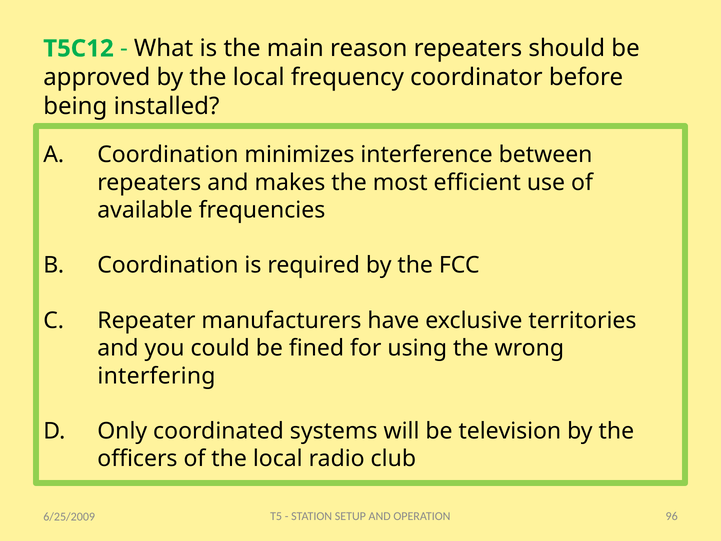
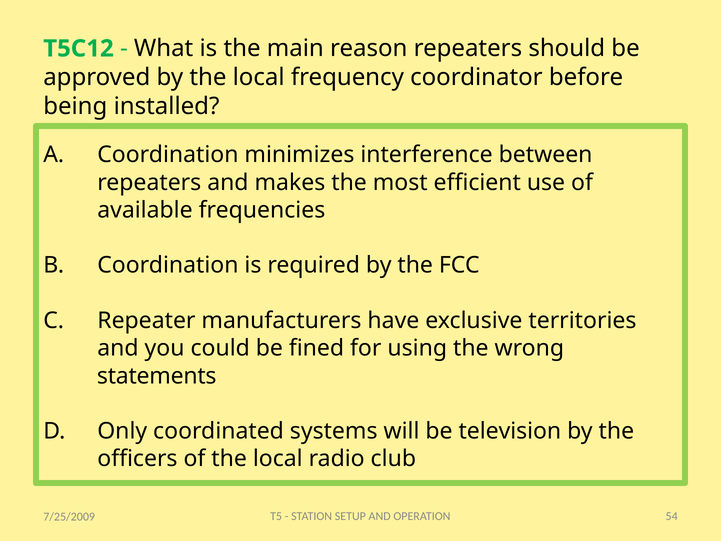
interfering: interfering -> statements
96: 96 -> 54
6/25/2009: 6/25/2009 -> 7/25/2009
